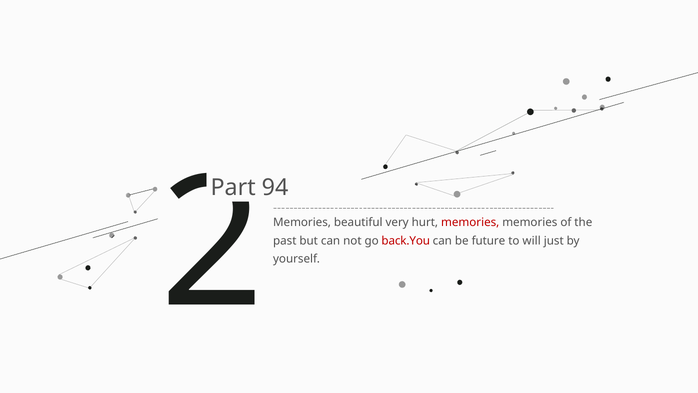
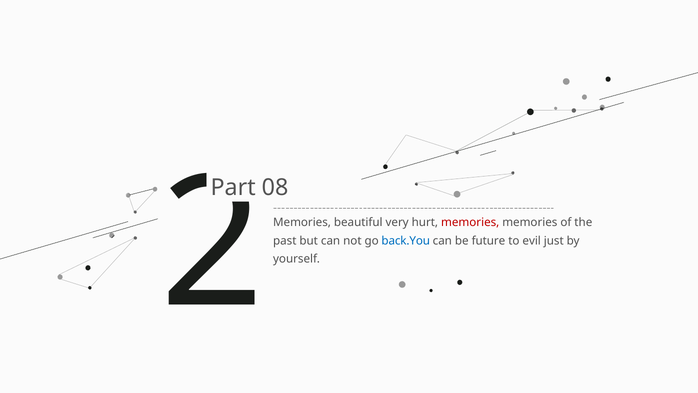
94: 94 -> 08
back.You colour: red -> blue
will: will -> evil
